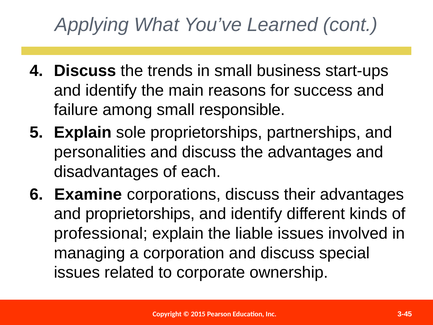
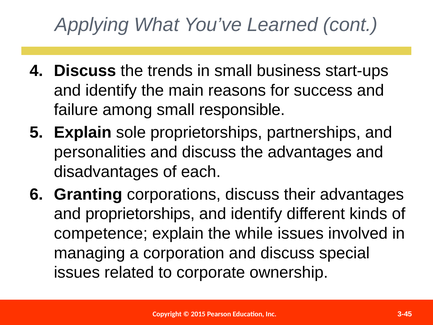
Examine: Examine -> Granting
professional: professional -> competence
liable: liable -> while
